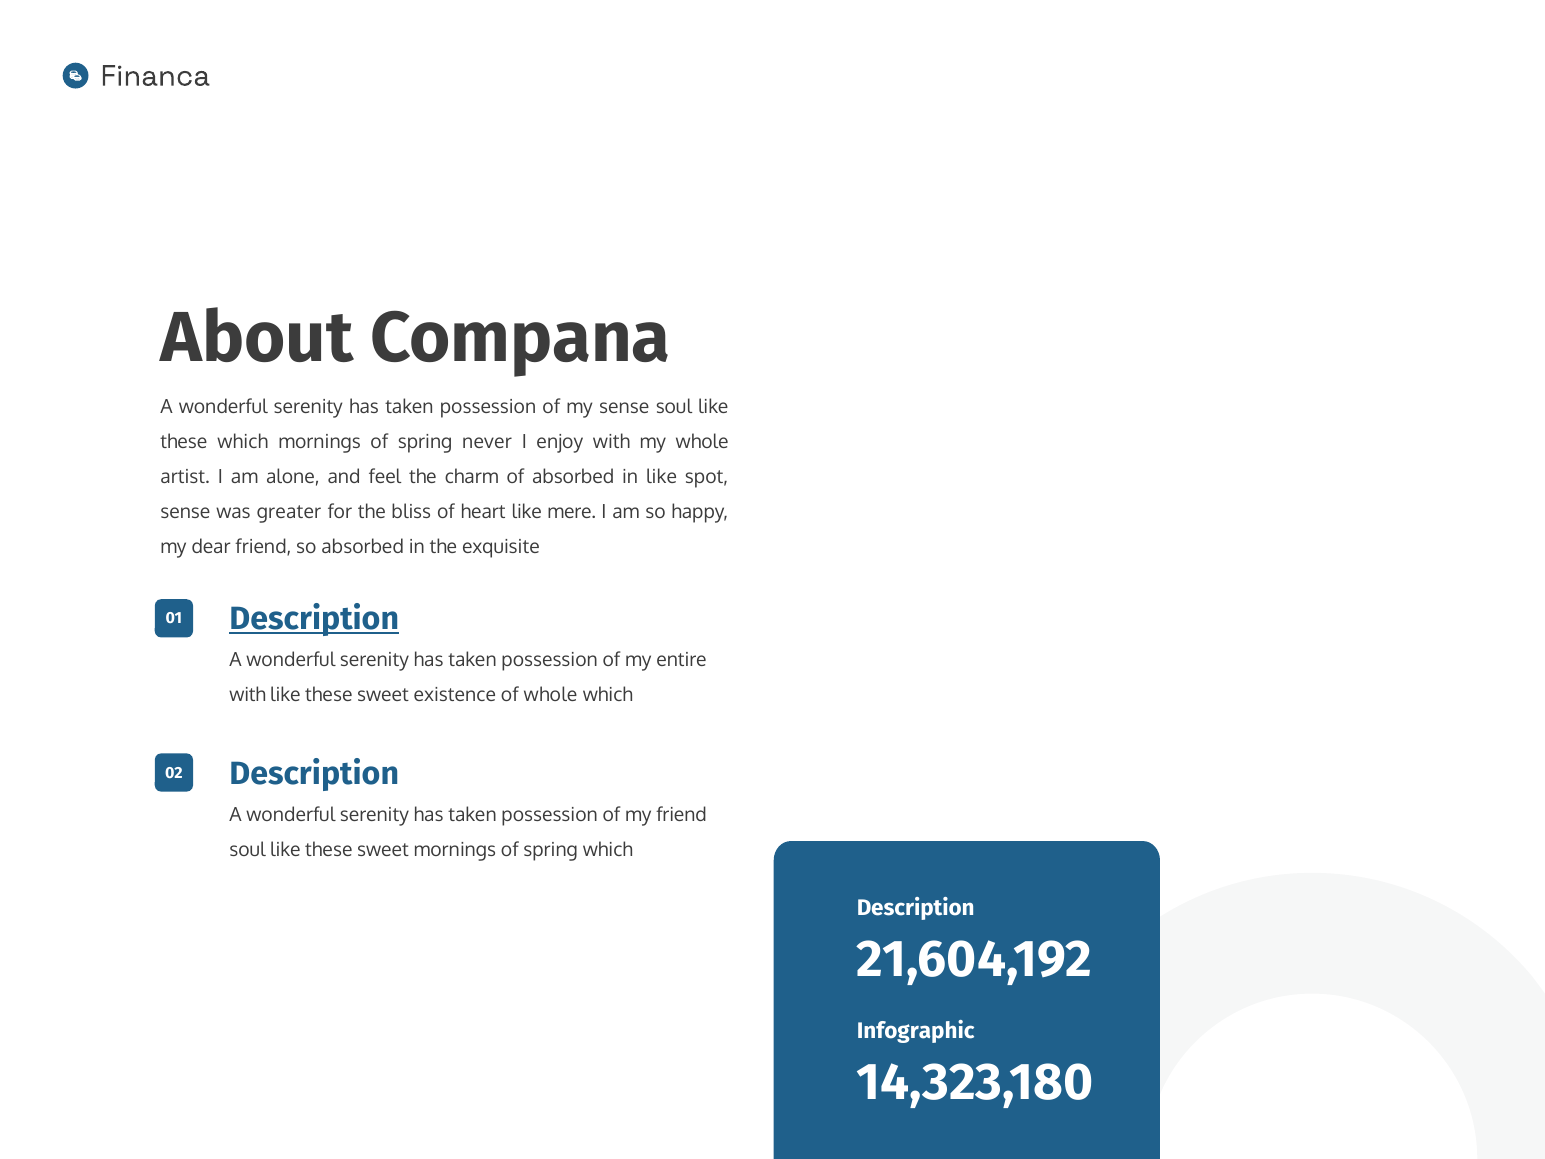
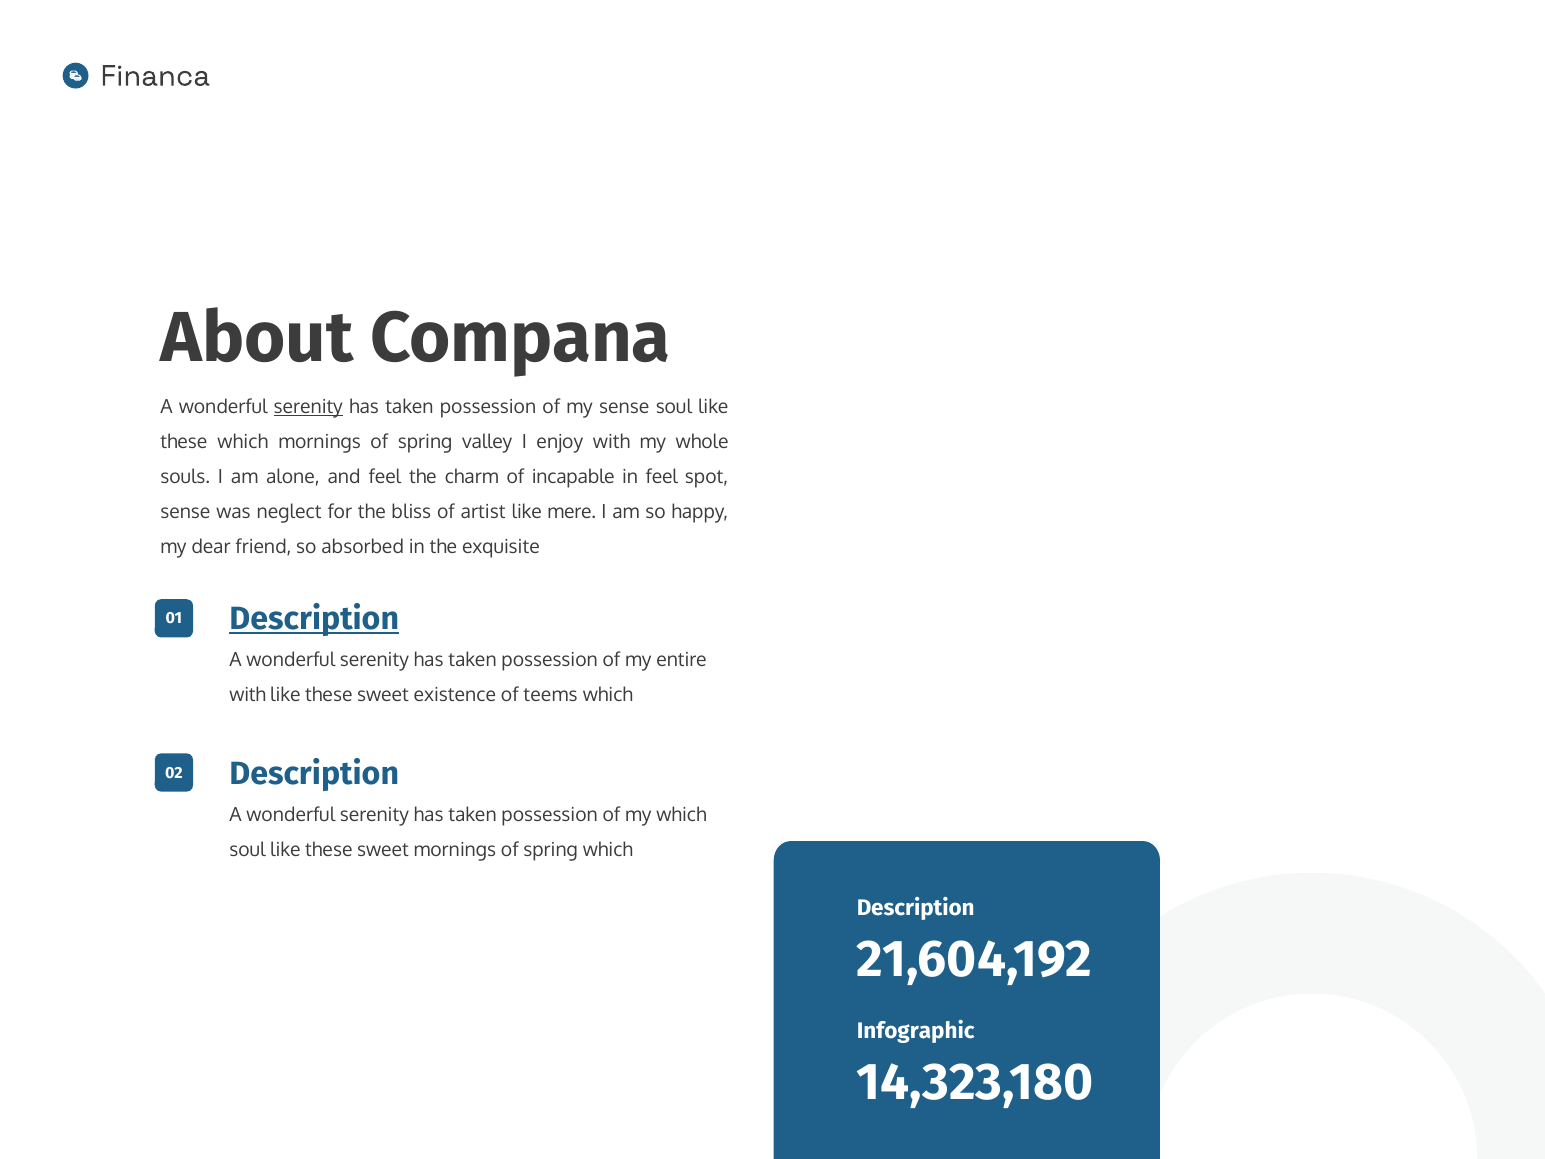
serenity at (308, 407) underline: none -> present
never: never -> valley
artist: artist -> souls
of absorbed: absorbed -> incapable
in like: like -> feel
greater: greater -> neglect
heart: heart -> artist
of whole: whole -> teems
my friend: friend -> which
